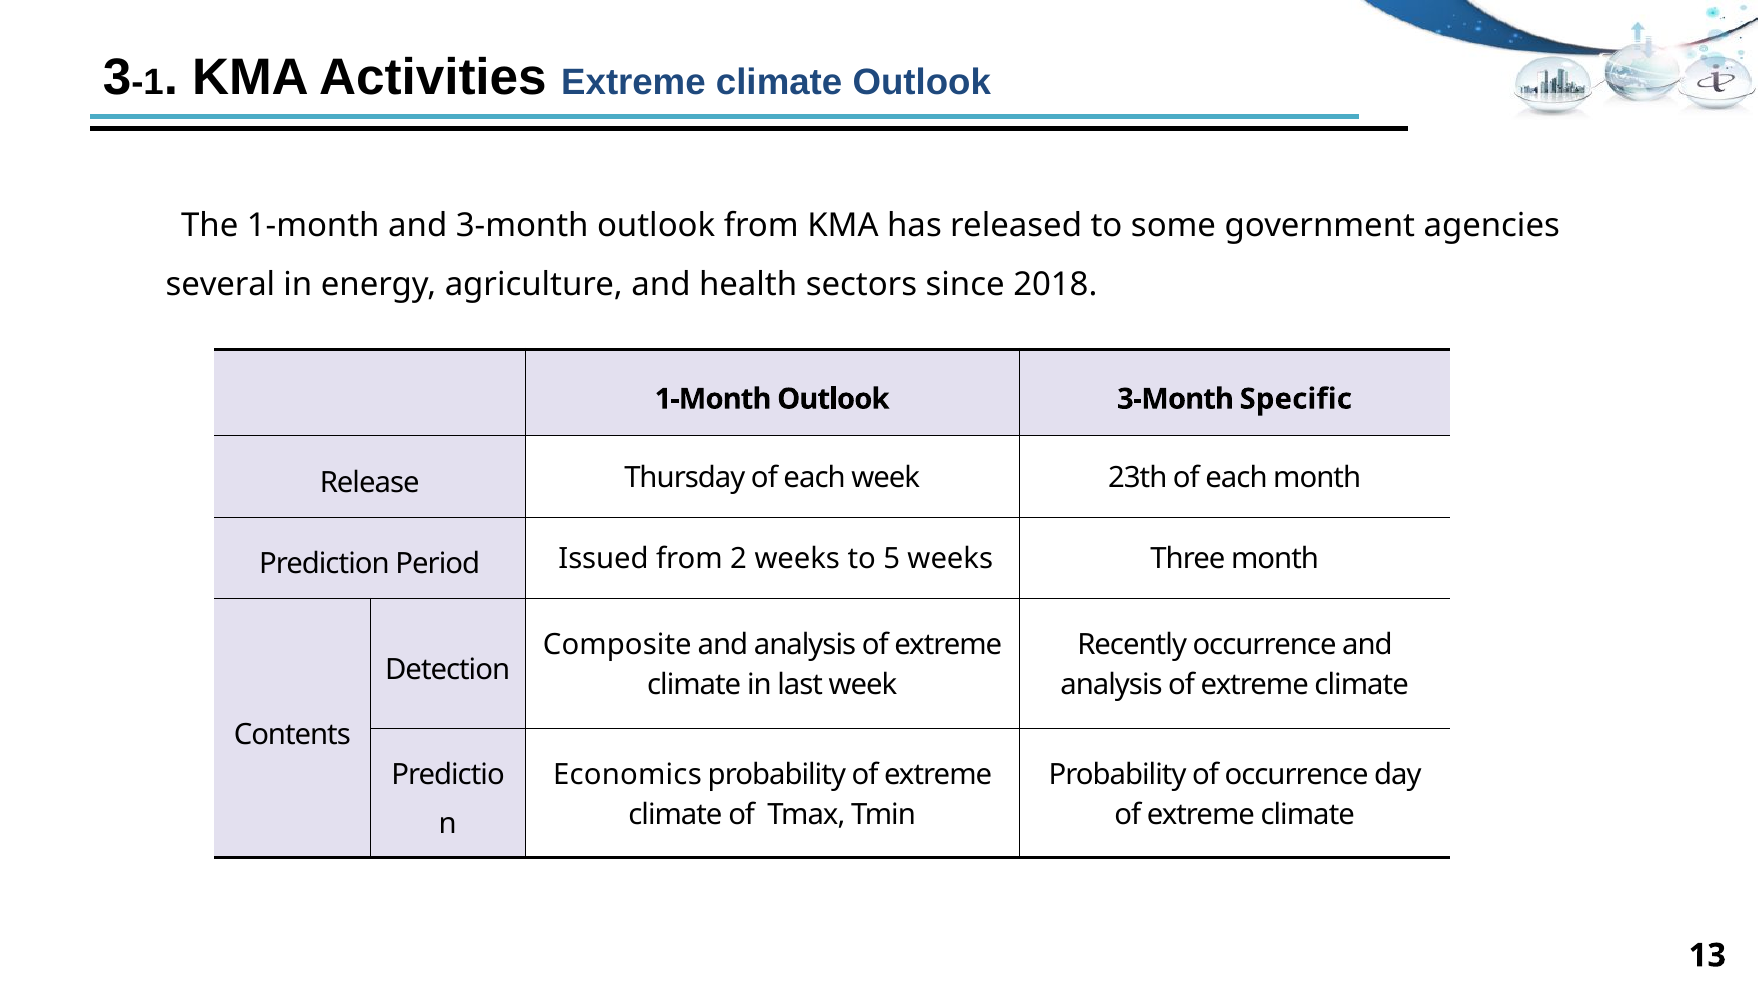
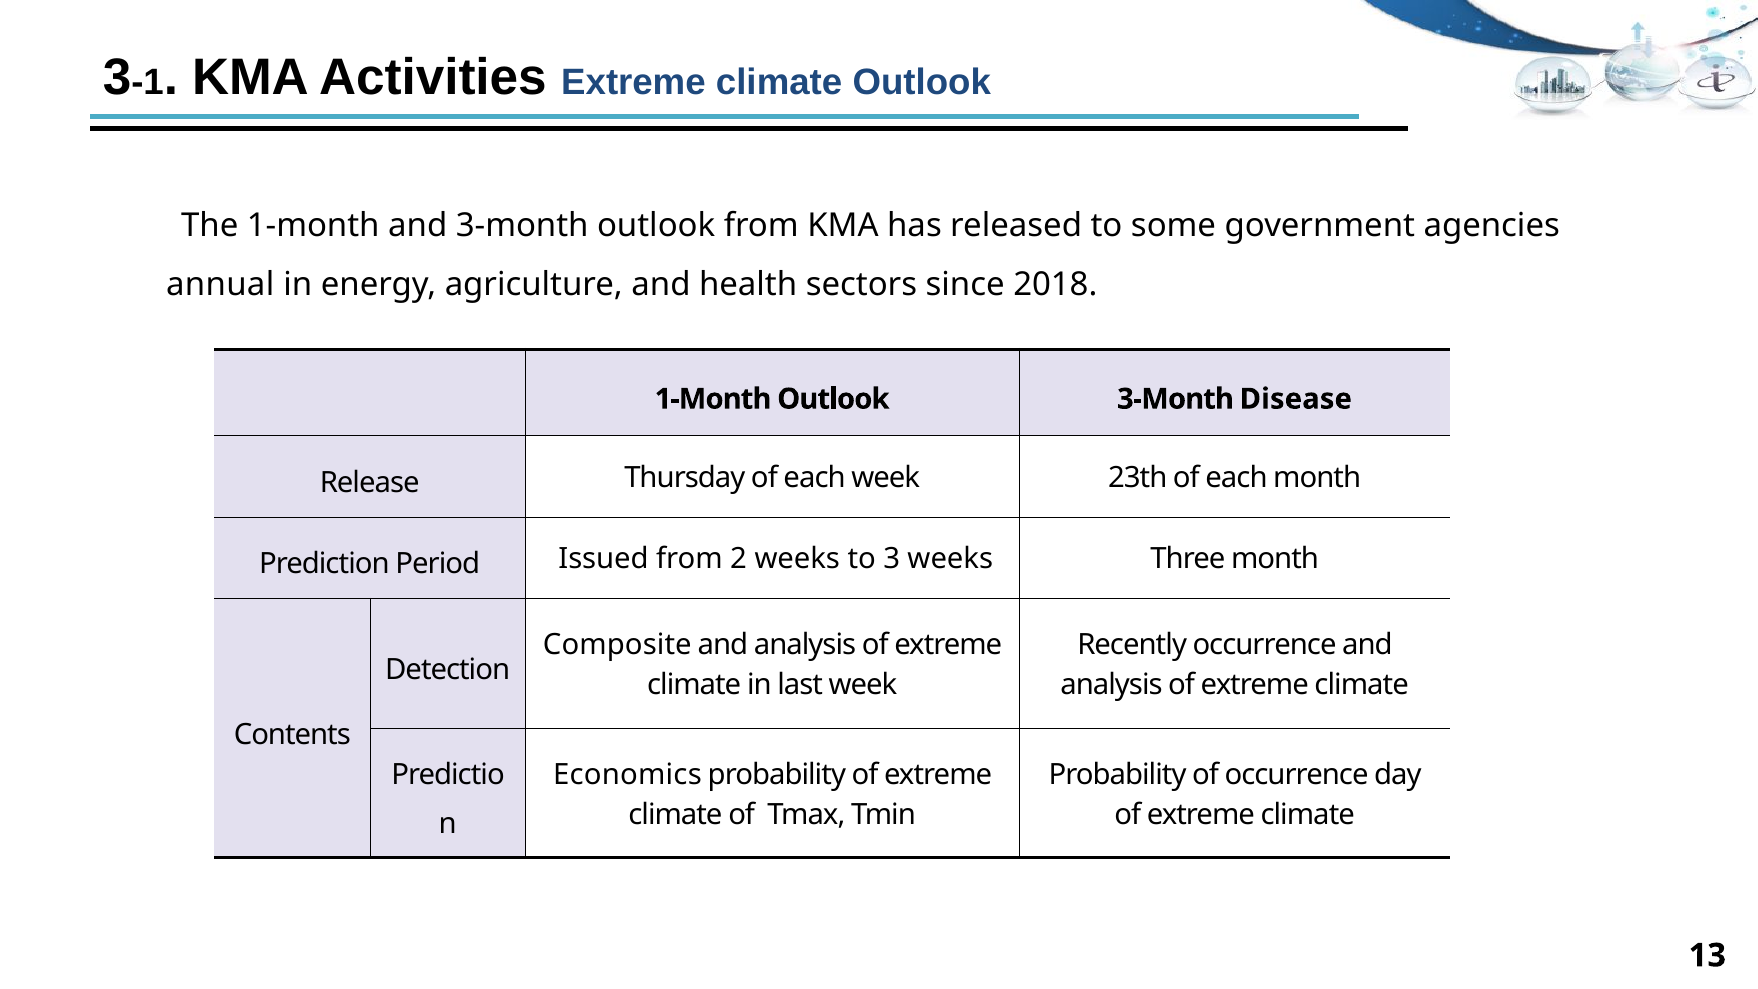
several: several -> annual
Specific: Specific -> Disease
to 5: 5 -> 3
